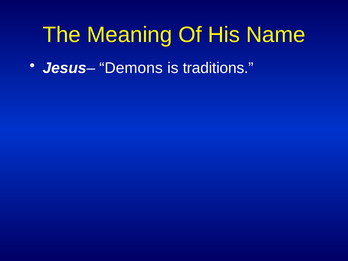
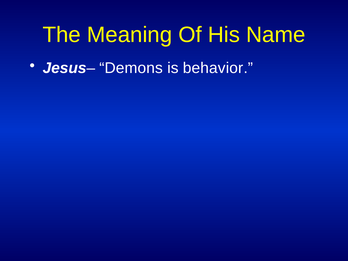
traditions: traditions -> behavior
